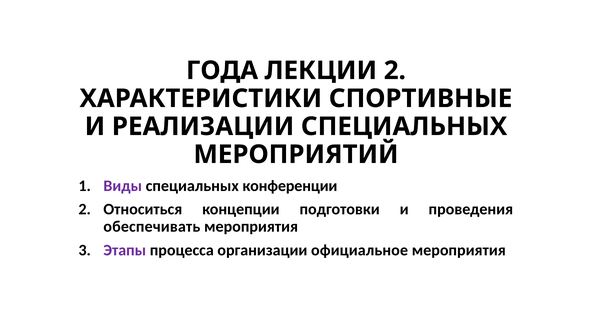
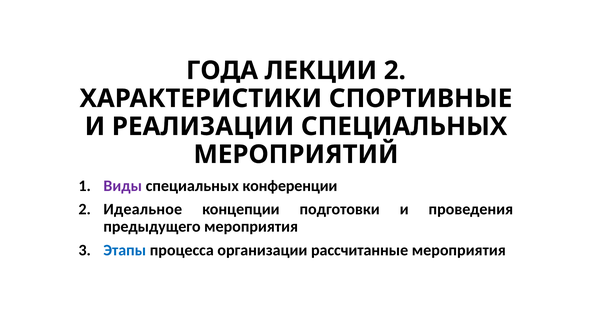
Относиться: Относиться -> Идеальное
обеспечивать: обеспечивать -> предыдущего
Этапы colour: purple -> blue
официальное: официальное -> рассчитанные
